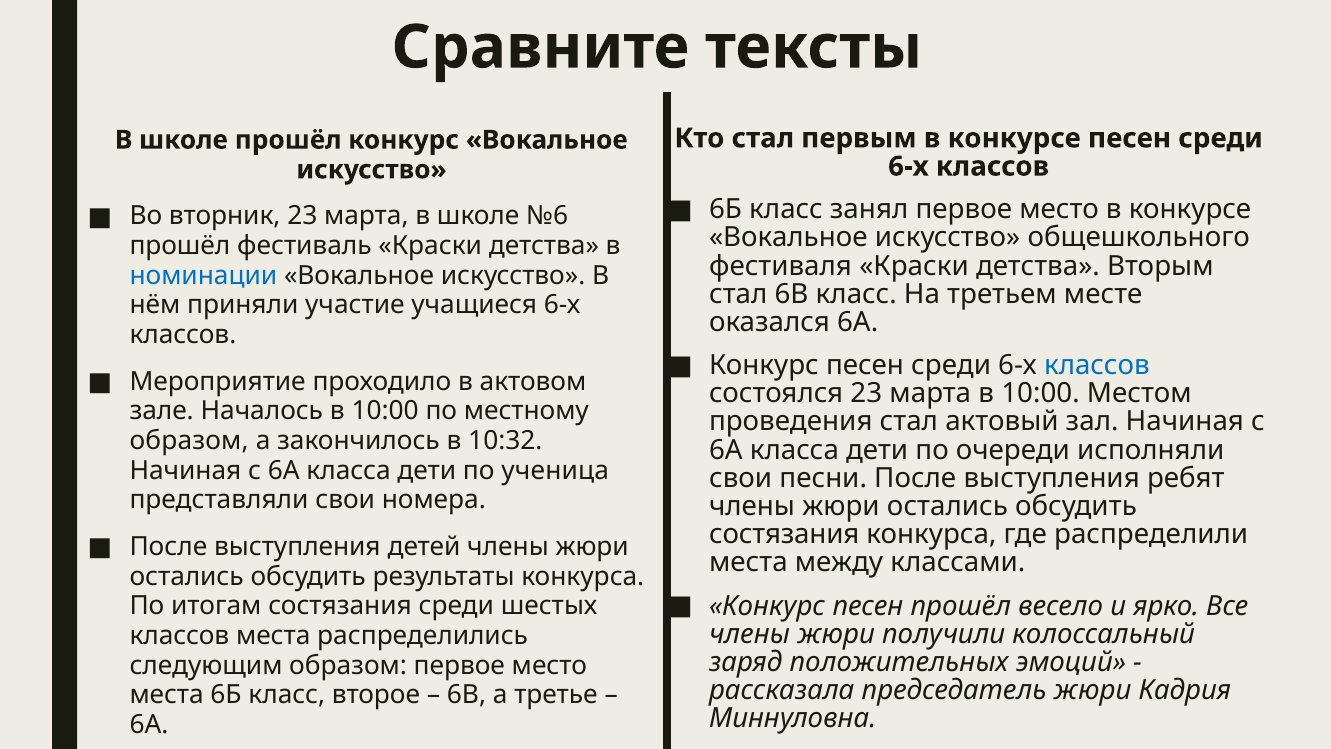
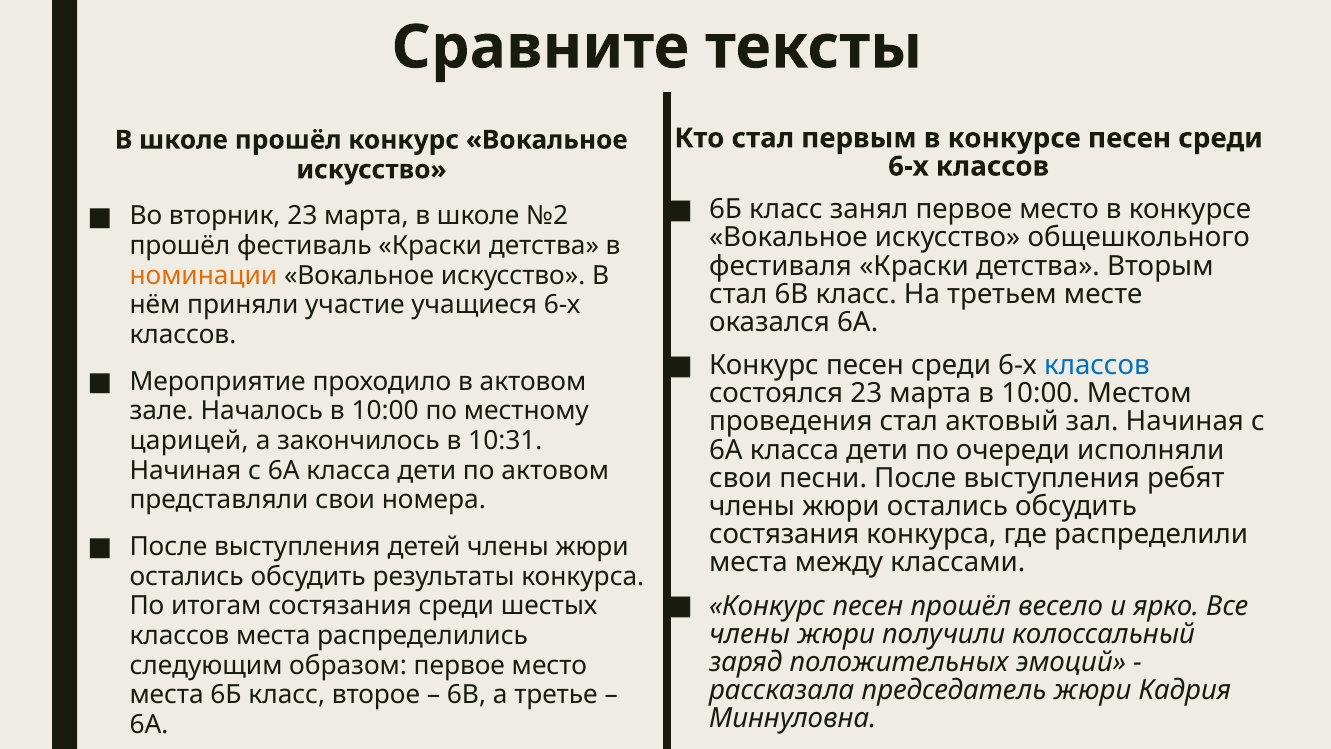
№6: №6 -> №2
номинации colour: blue -> orange
образом at (189, 441): образом -> царицей
10:32: 10:32 -> 10:31
по ученица: ученица -> актовом
